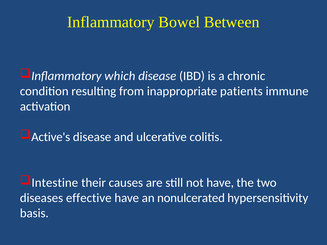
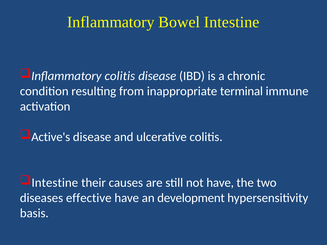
Bowel Between: Between -> Intestine
Inflammatory which: which -> colitis
patients: patients -> terminal
nonulcerated: nonulcerated -> development
